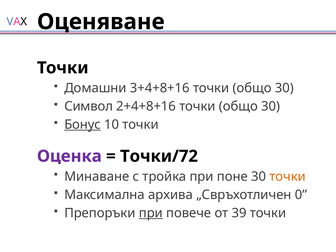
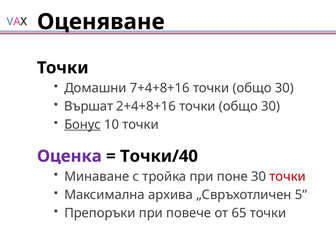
3+4+8+16: 3+4+8+16 -> 7+4+8+16
Символ: Символ -> Вършат
Точки/72: Точки/72 -> Точки/40
точки at (288, 176) colour: orange -> red
0: 0 -> 5
при at (151, 213) underline: present -> none
39: 39 -> 65
